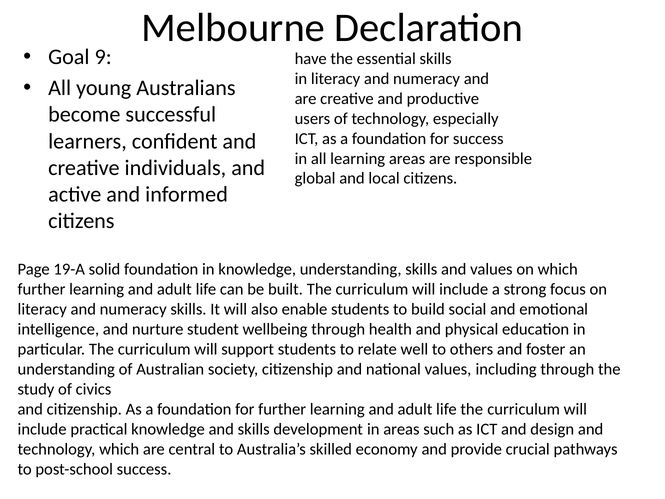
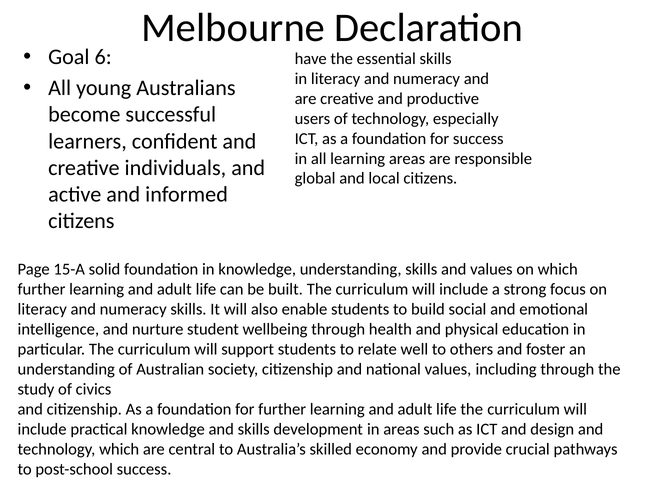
9: 9 -> 6
19-A: 19-A -> 15-A
